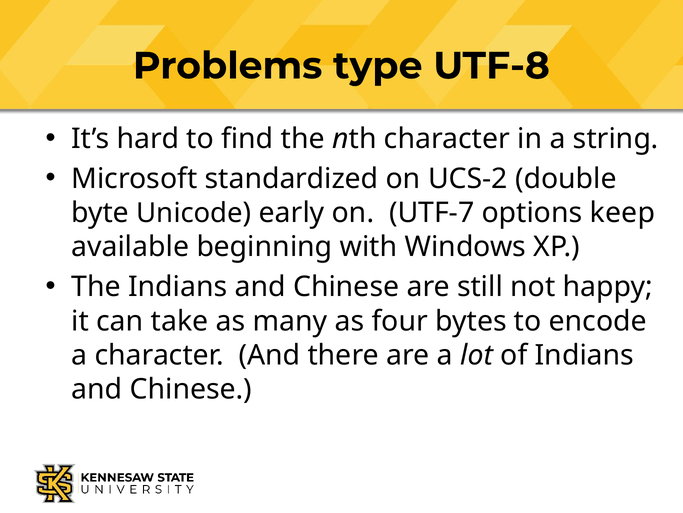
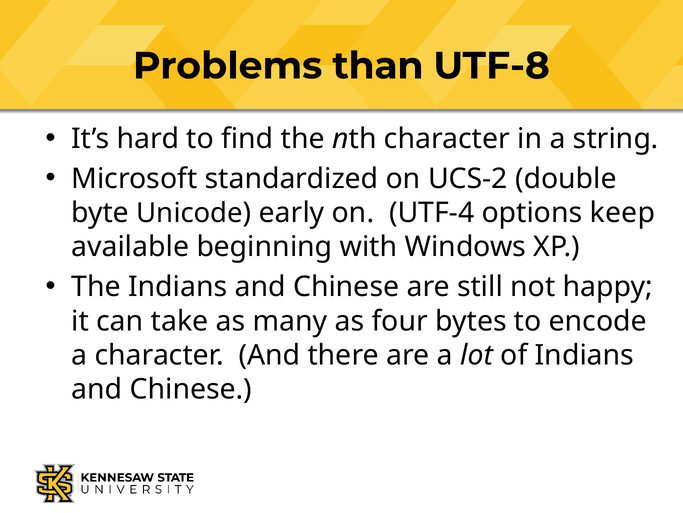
type: type -> than
UTF-7: UTF-7 -> UTF-4
